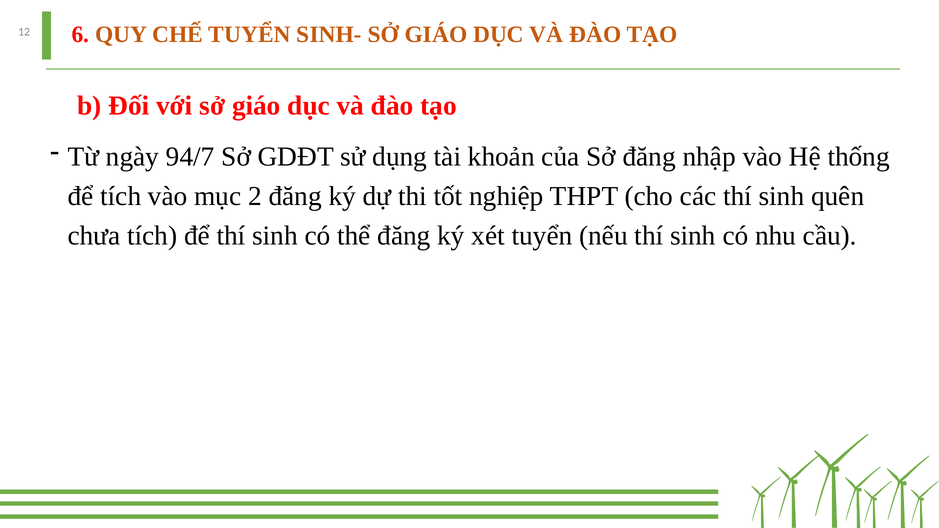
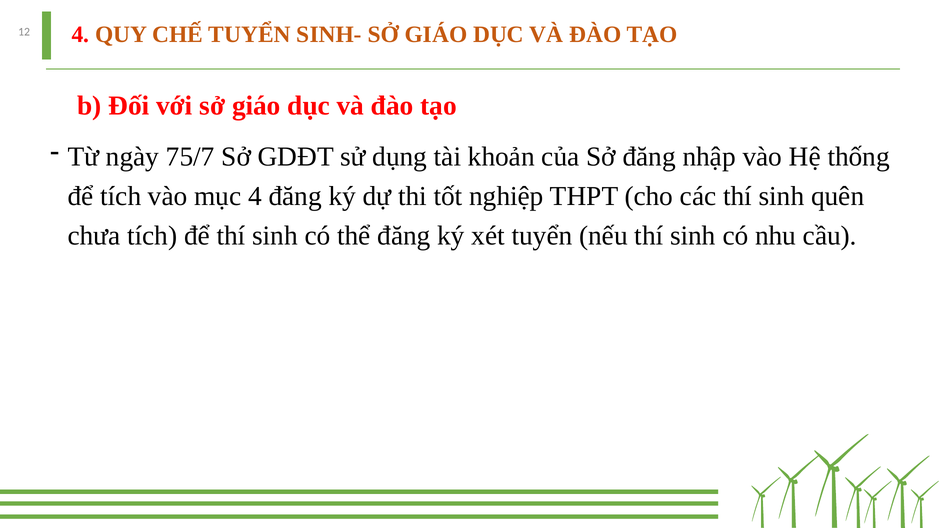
12 6: 6 -> 4
94/7: 94/7 -> 75/7
mục 2: 2 -> 4
